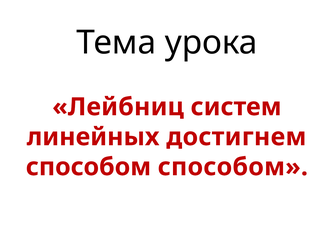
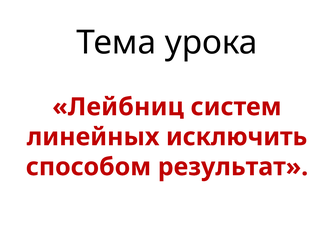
достигнем: достигнем -> исключить
способом способом: способом -> результат
